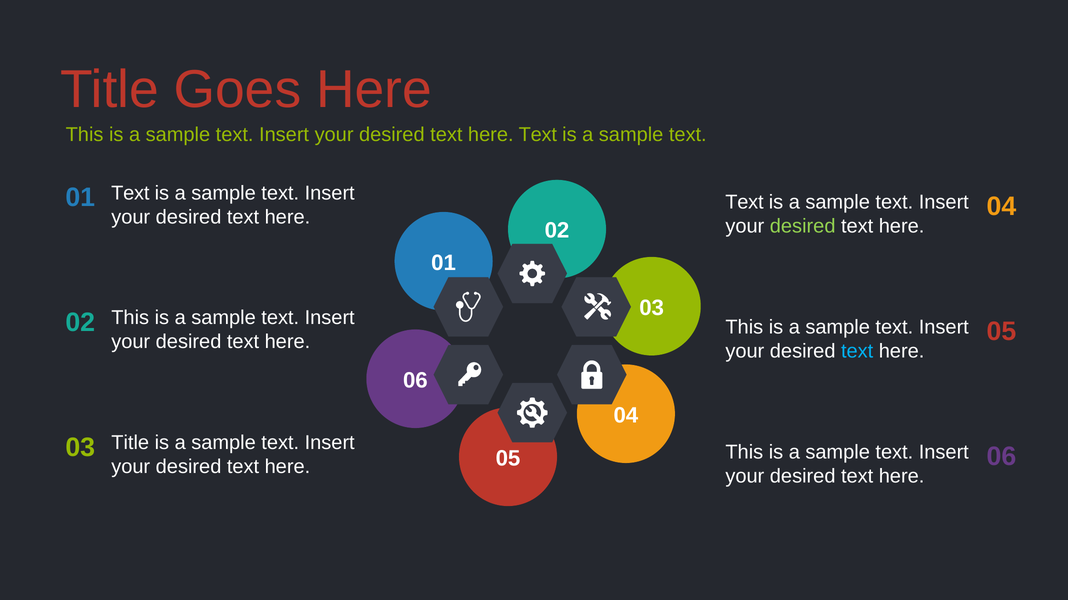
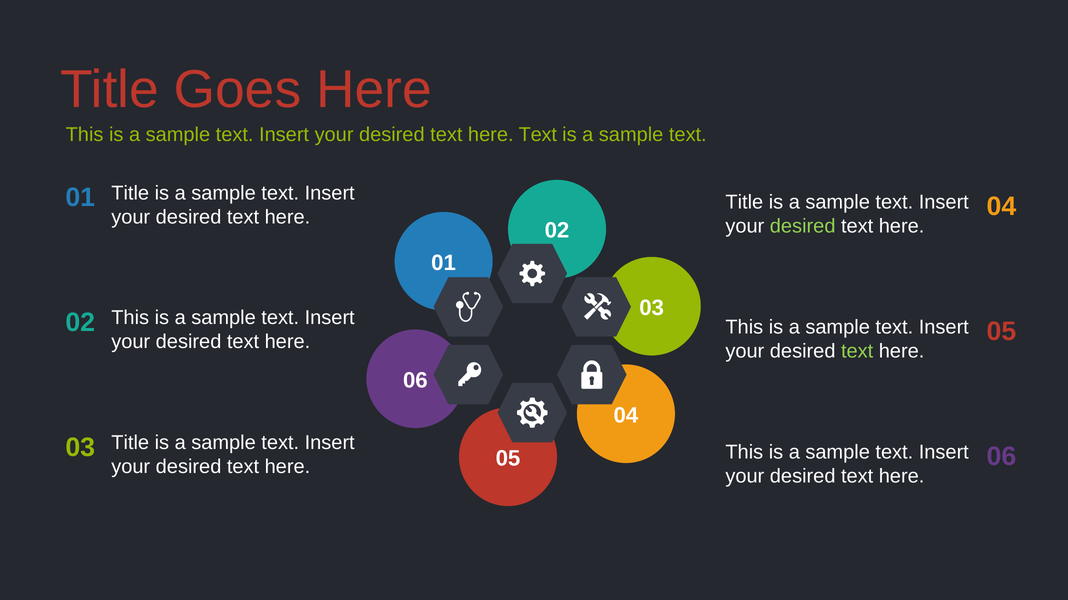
Text at (130, 193): Text -> Title
Text at (744, 202): Text -> Title
text at (857, 351) colour: light blue -> light green
